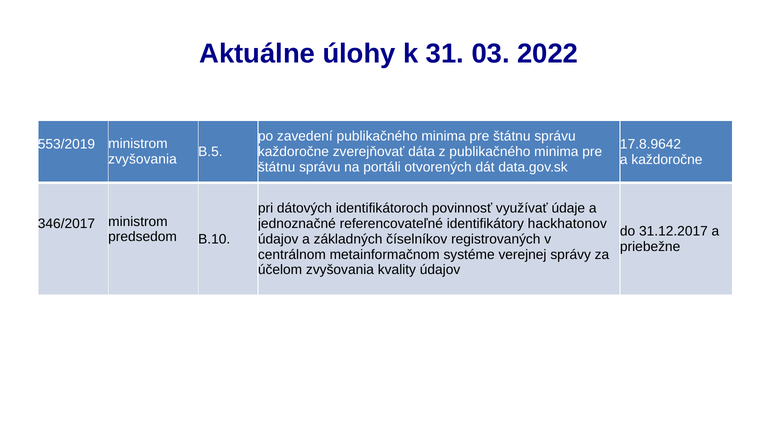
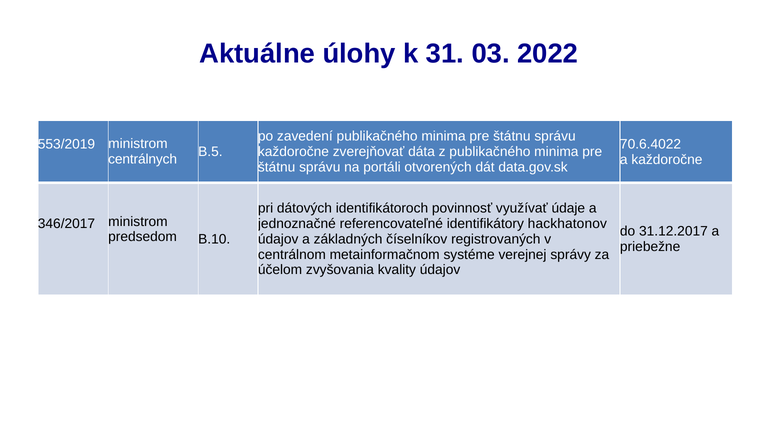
17.8.9642: 17.8.9642 -> 70.6.4022
zvyšovania at (143, 159): zvyšovania -> centrálnych
